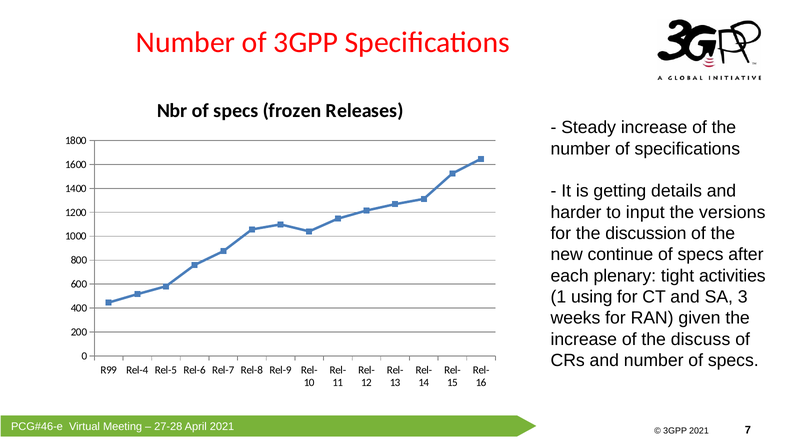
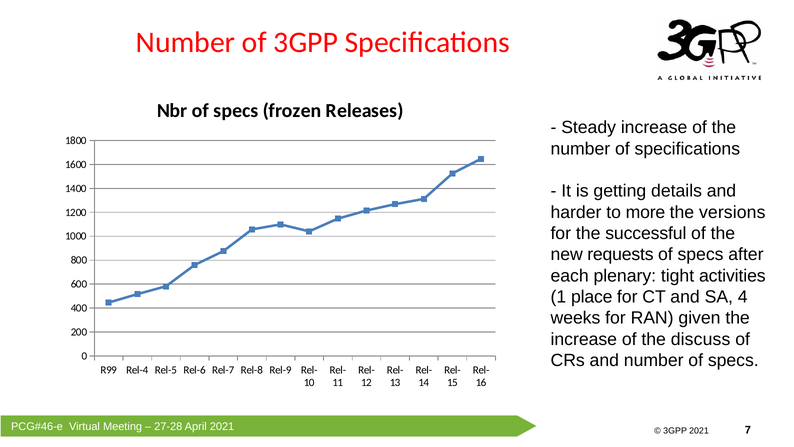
input: input -> more
discussion: discussion -> successful
continue: continue -> requests
using: using -> place
3: 3 -> 4
